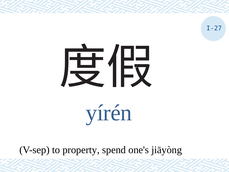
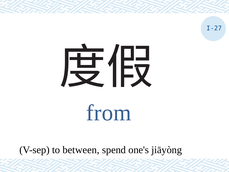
yírén: yírén -> from
property: property -> between
